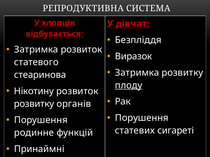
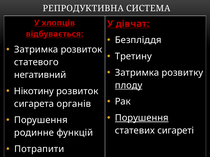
Виразок: Виразок -> Третину
стеаринова: стеаринова -> негативний
розвитку at (34, 104): розвитку -> сигарета
Порушення at (142, 118) underline: none -> present
Принаймні: Принаймні -> Потрапити
